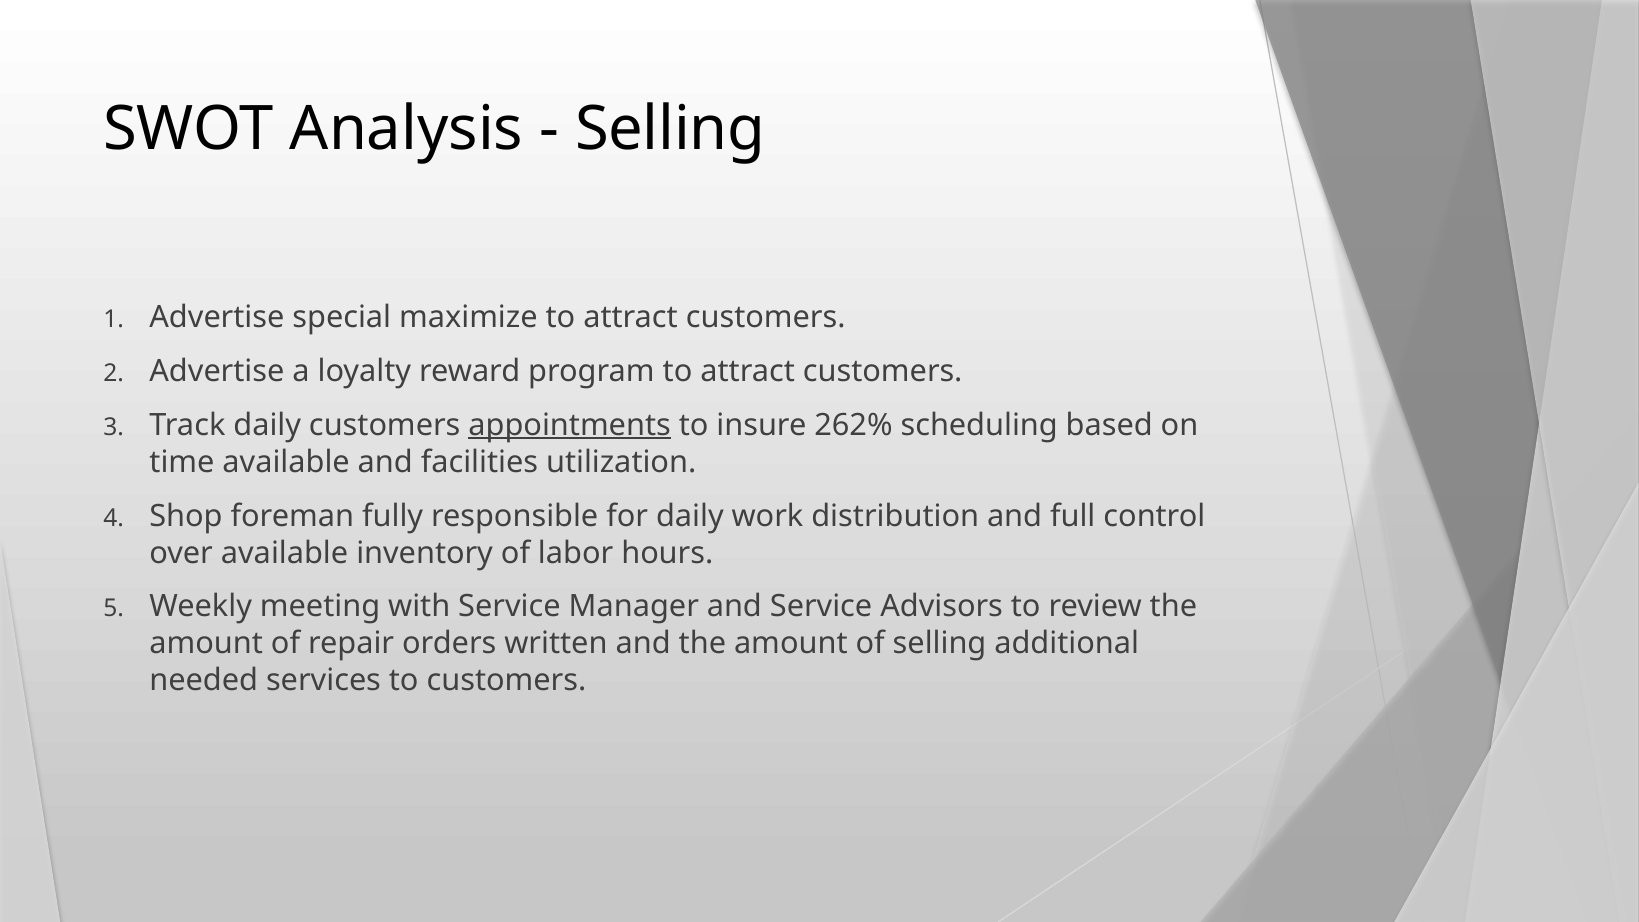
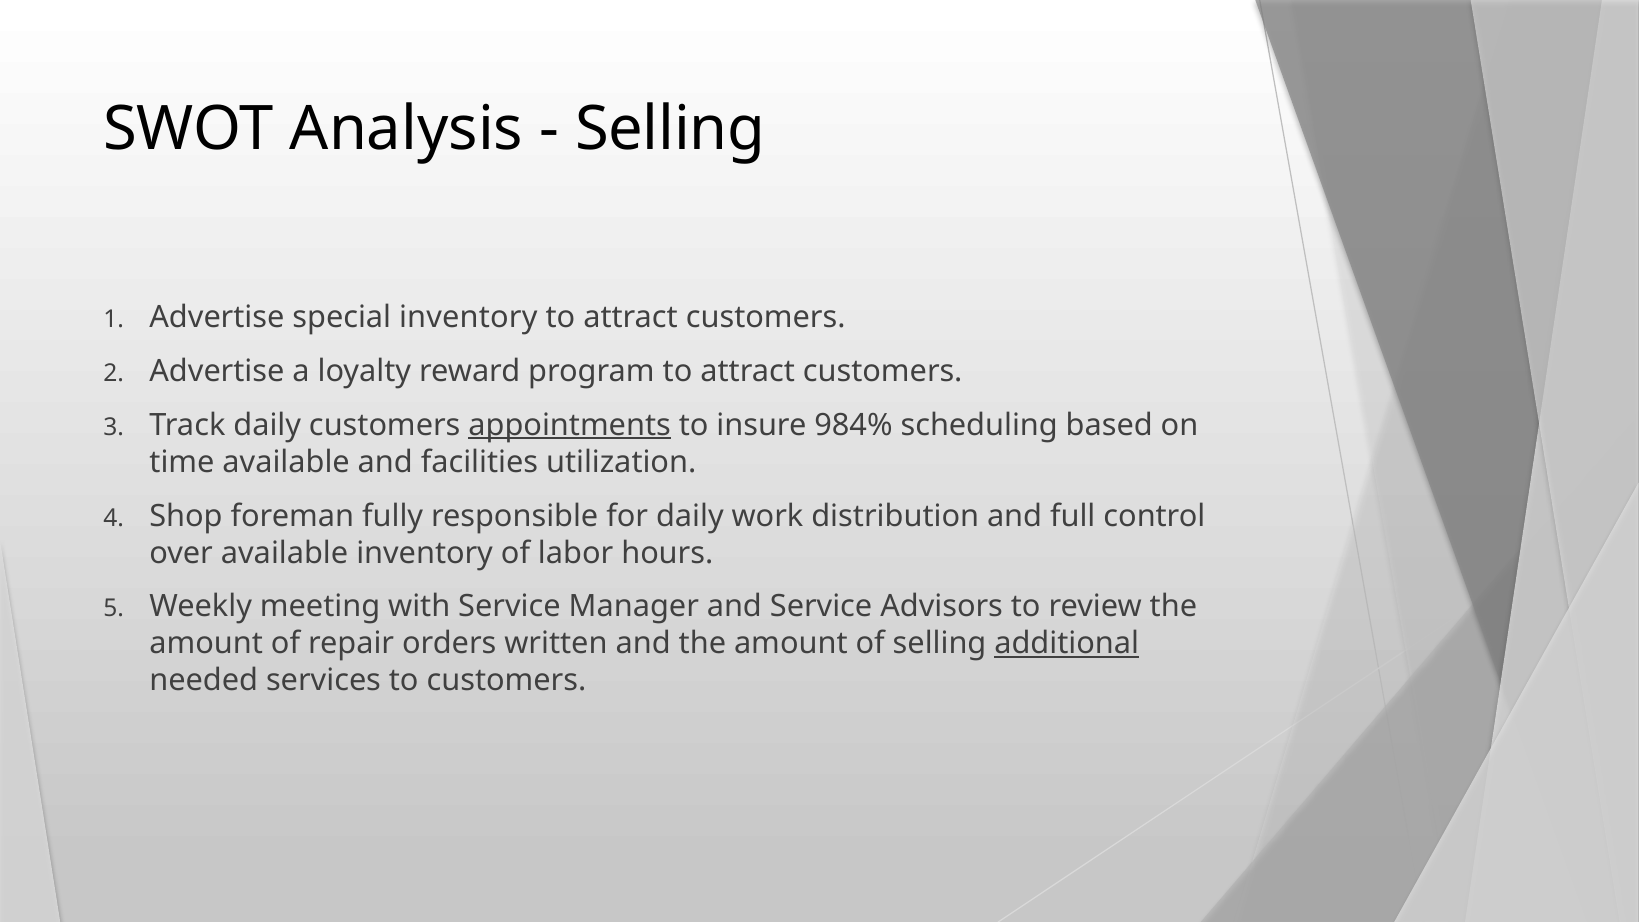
special maximize: maximize -> inventory
262%: 262% -> 984%
additional underline: none -> present
